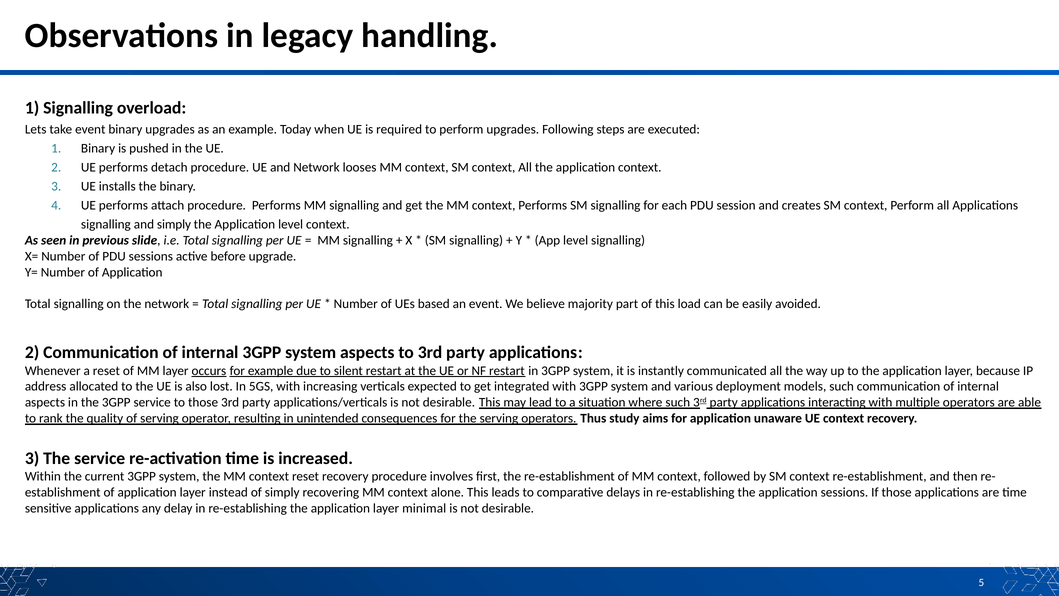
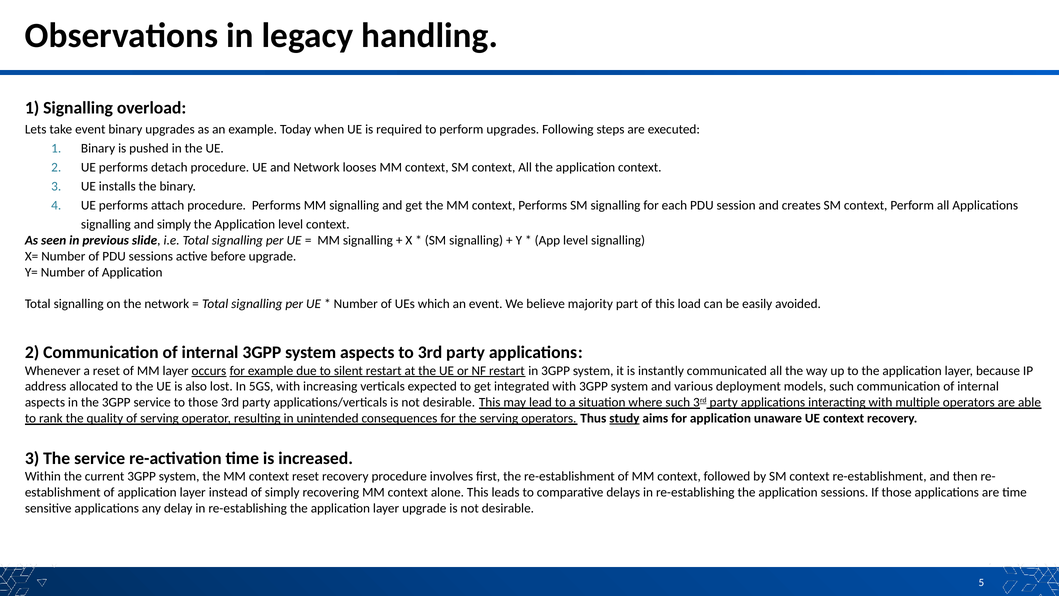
based: based -> which
study underline: none -> present
layer minimal: minimal -> upgrade
